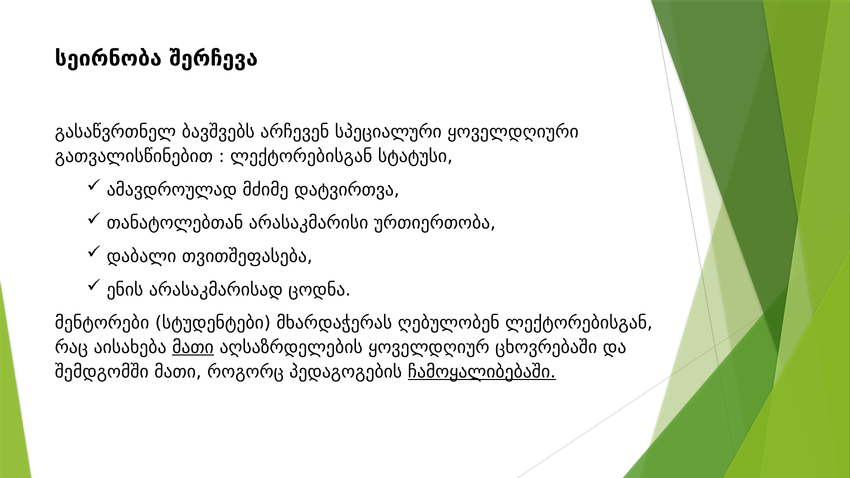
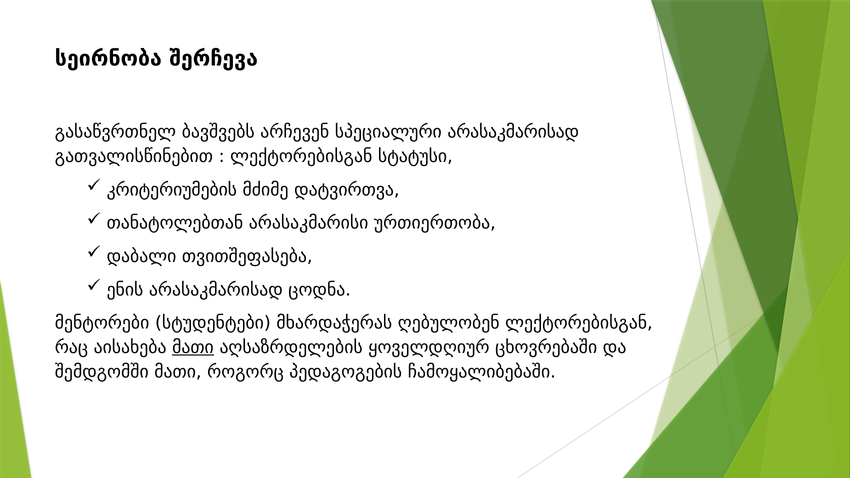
სპეციალური ყოველდღიური: ყოველდღიური -> არასაკმარისად
ამავდროულად: ამავდროულად -> კრიტერიუმების
ჩამოყალიბებაში underline: present -> none
